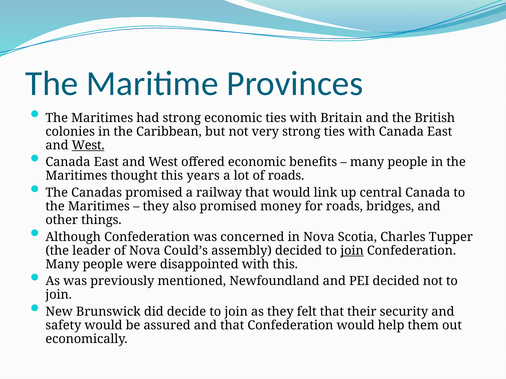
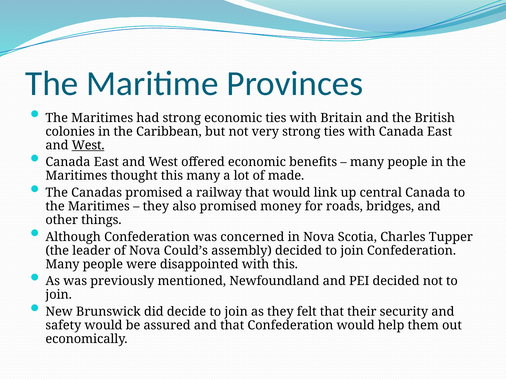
this years: years -> many
of roads: roads -> made
join at (352, 251) underline: present -> none
